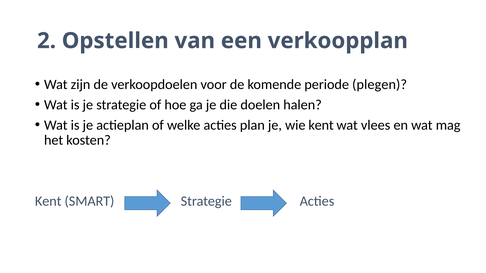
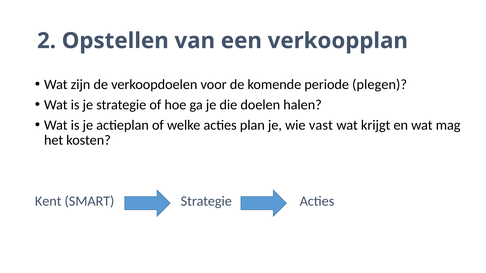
wie kent: kent -> vast
vlees: vlees -> krijgt
